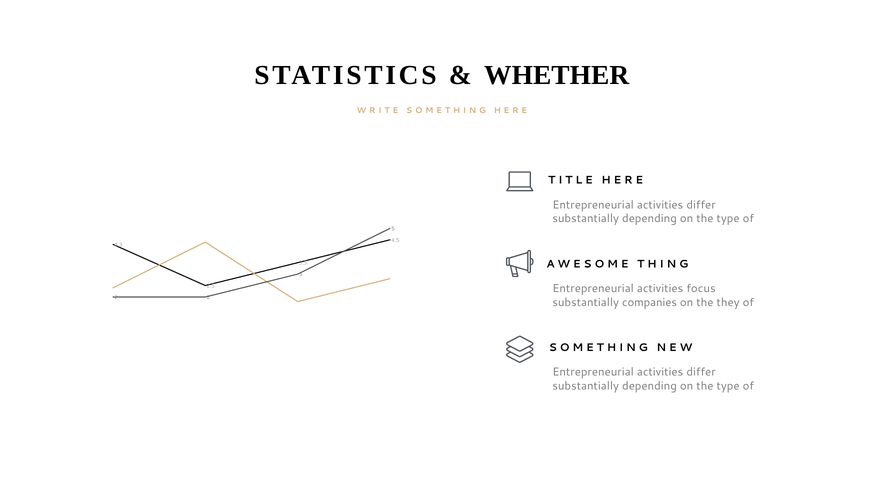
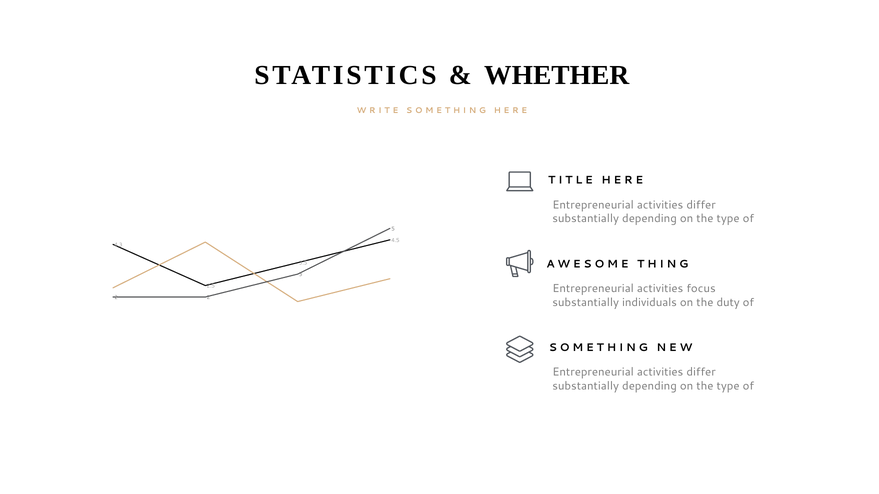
companies: companies -> individuals
they: they -> duty
